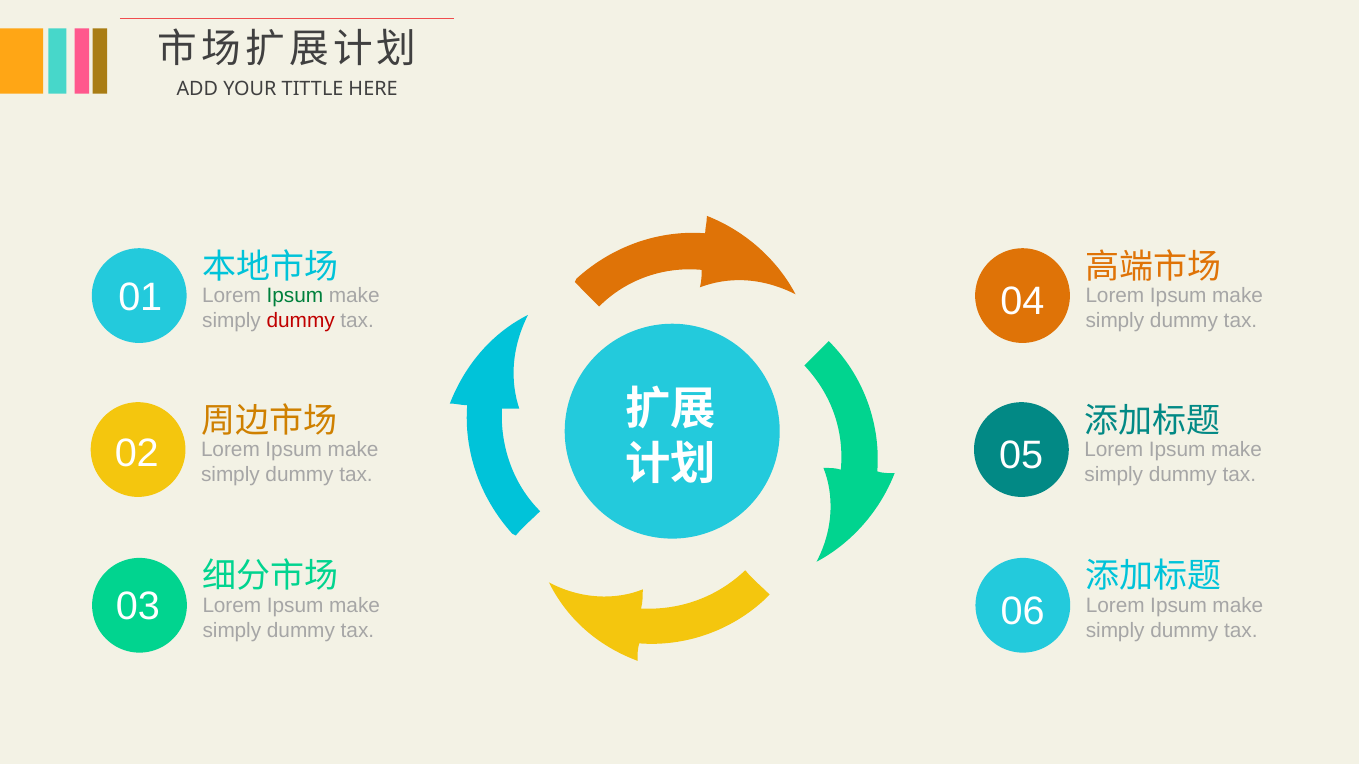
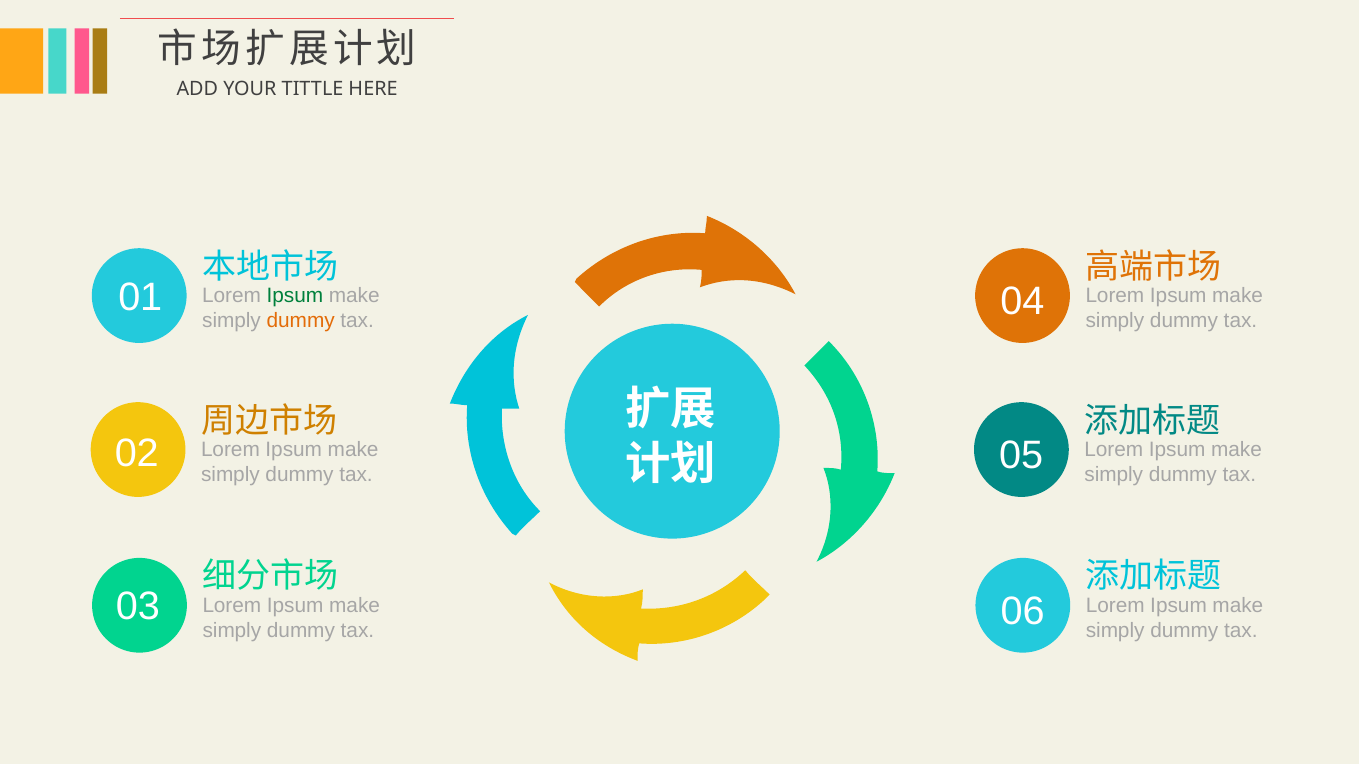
dummy at (301, 321) colour: red -> orange
